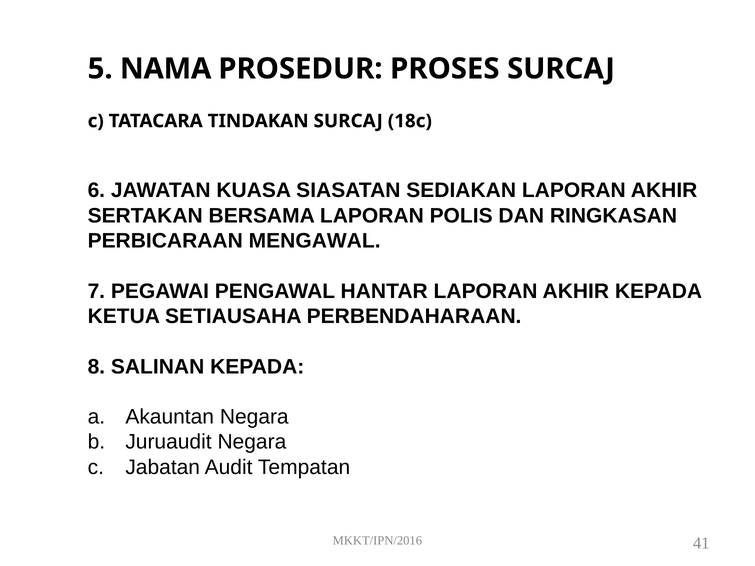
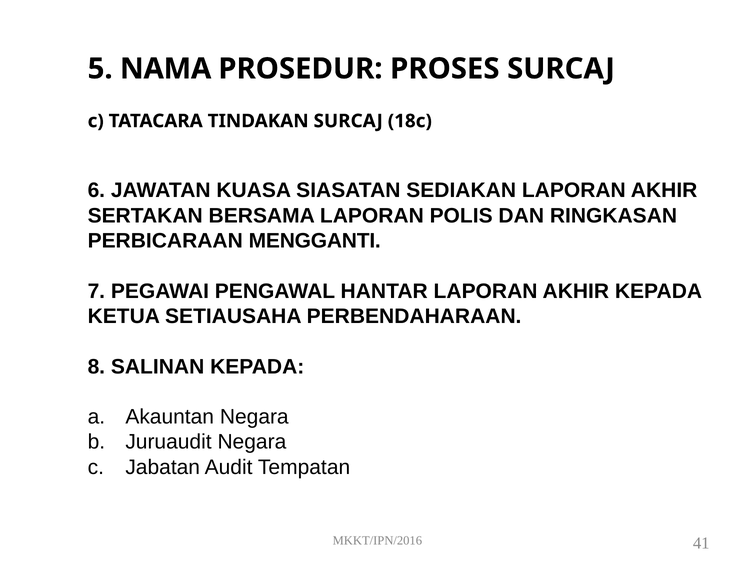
MENGAWAL: MENGAWAL -> MENGGANTI
